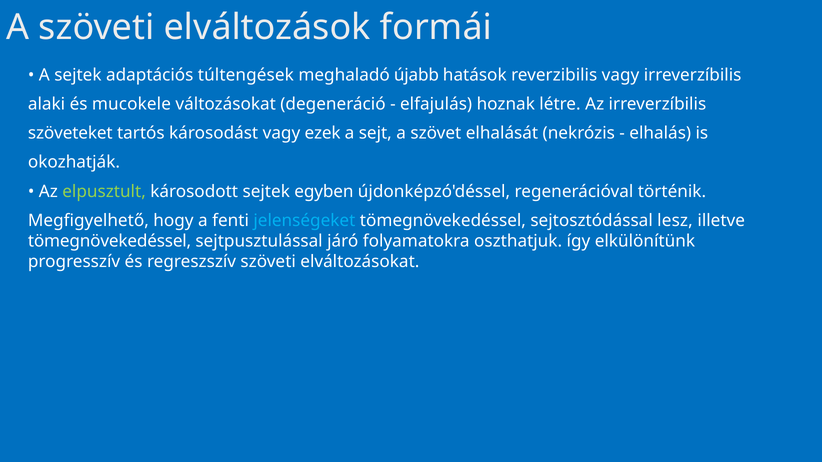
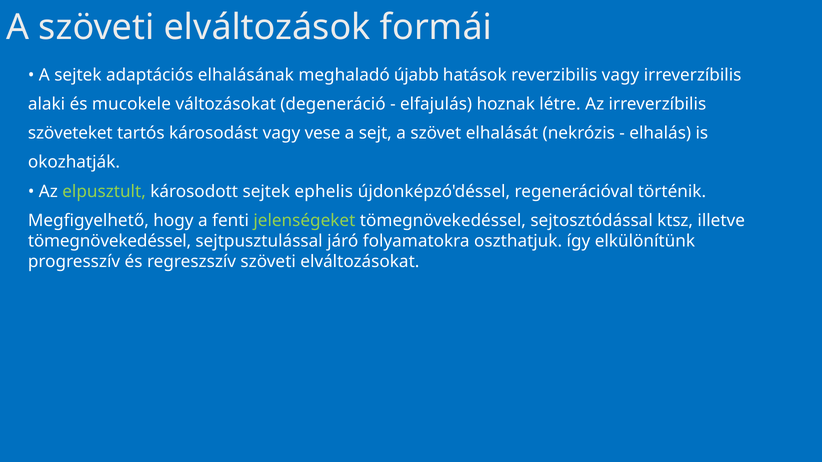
túltengések: túltengések -> elhalásának
ezek: ezek -> vese
egyben: egyben -> ephelis
jelenségeket colour: light blue -> light green
lesz: lesz -> ktsz
